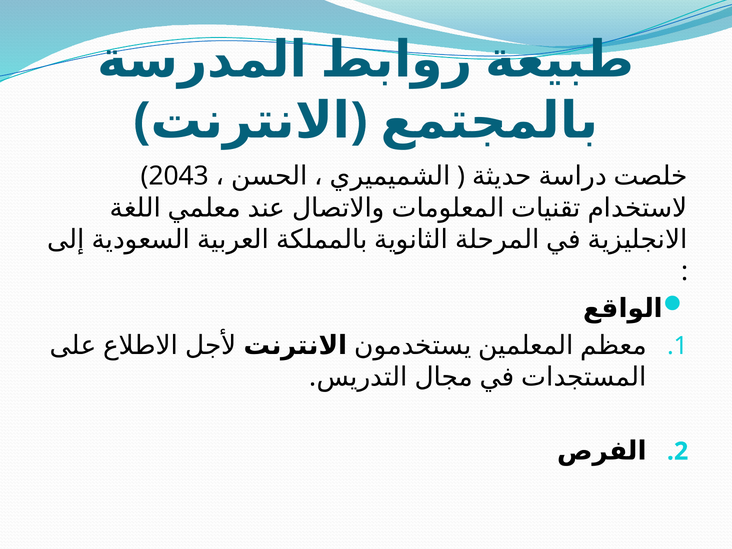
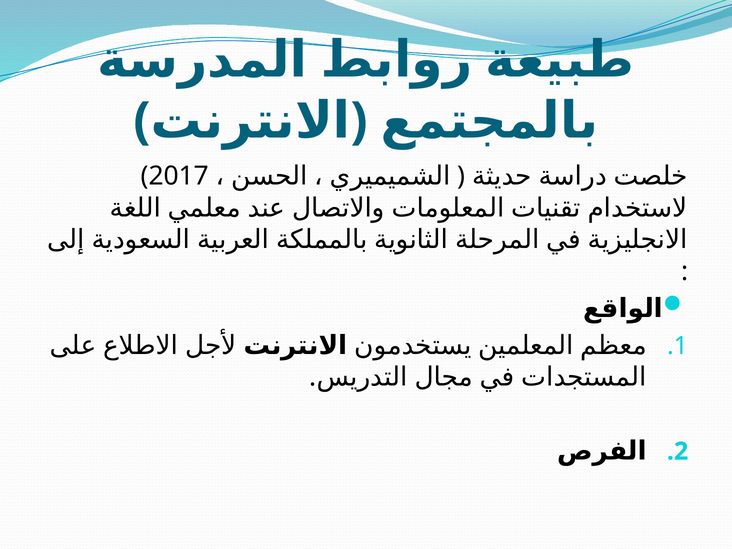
2043: 2043 -> 2017
